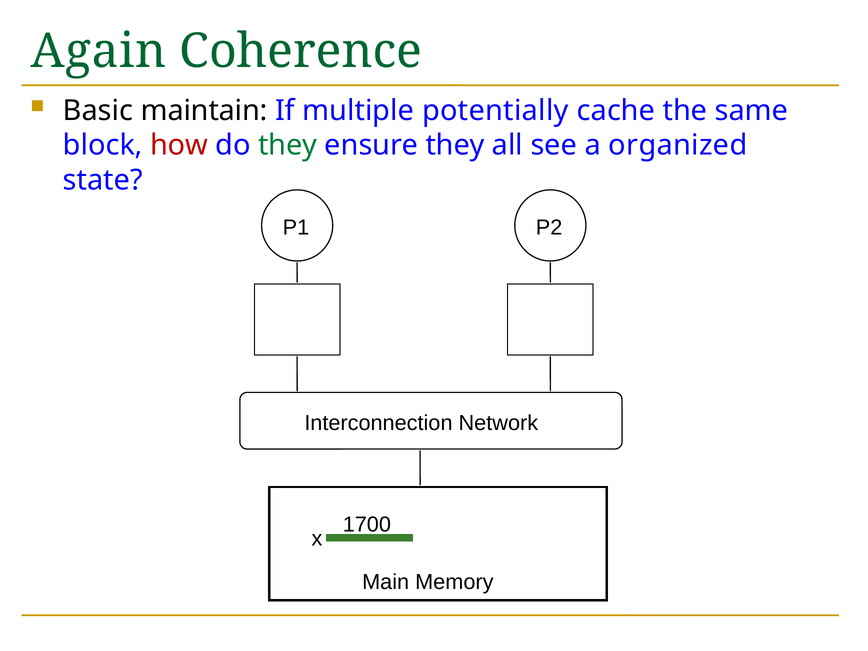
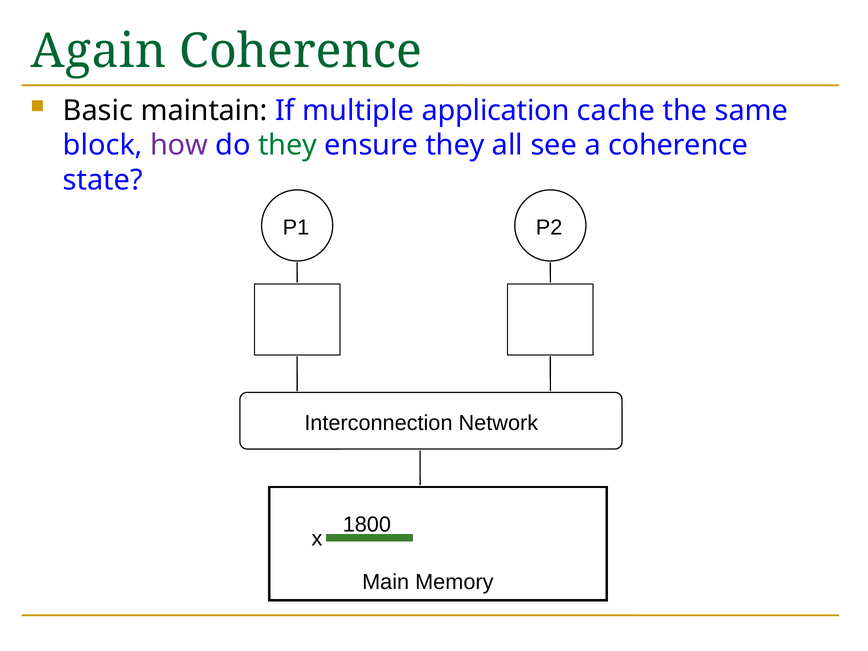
potentially: potentially -> application
how colour: red -> purple
a organized: organized -> coherence
1700: 1700 -> 1800
